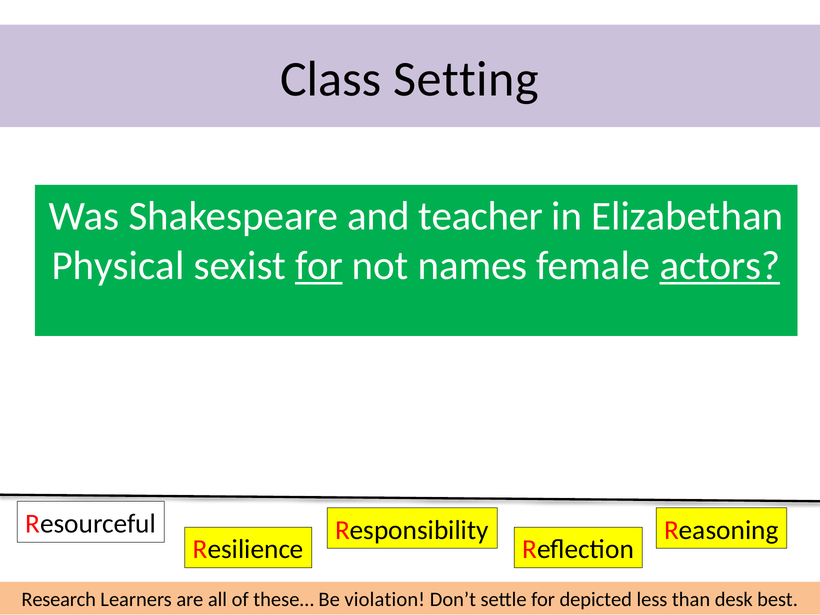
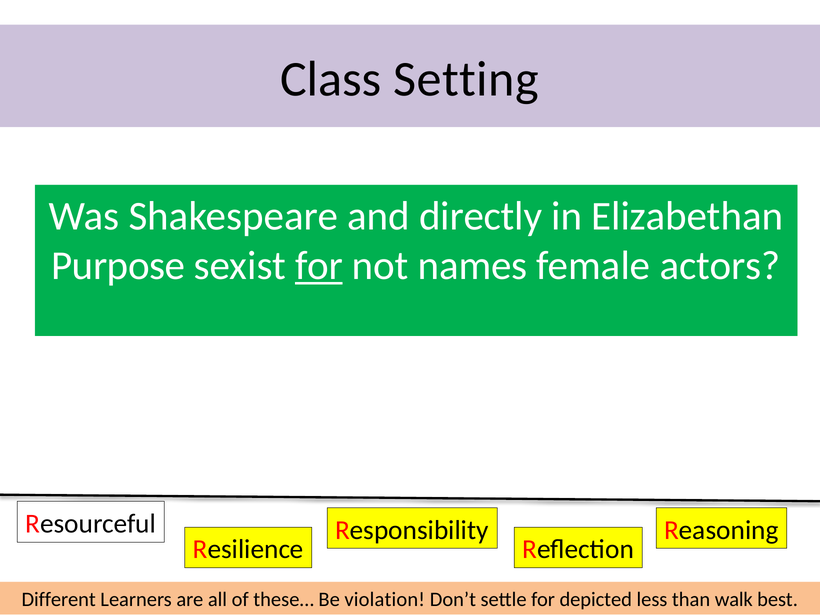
teacher: teacher -> directly
Physical: Physical -> Purpose
actors underline: present -> none
Research: Research -> Different
desk: desk -> walk
